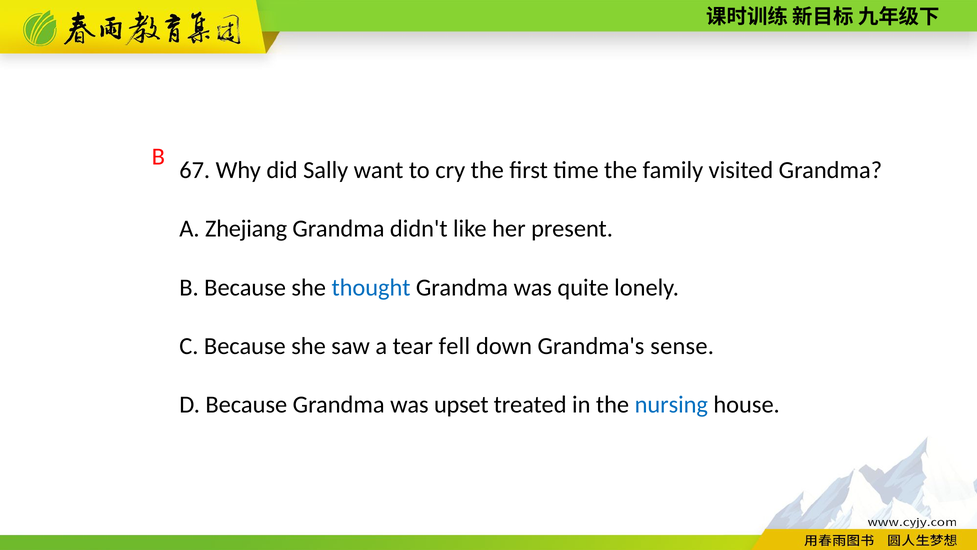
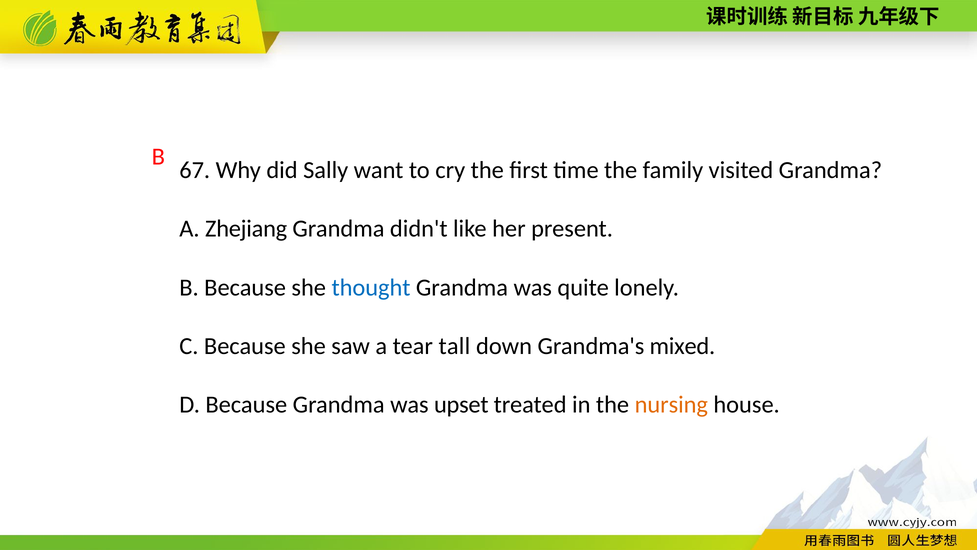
fell: fell -> tall
sense: sense -> mixed
nursing colour: blue -> orange
